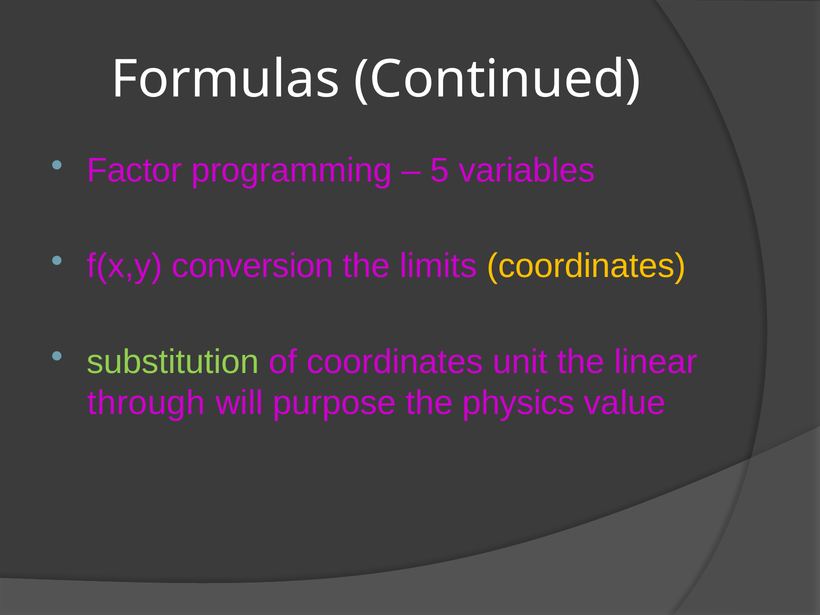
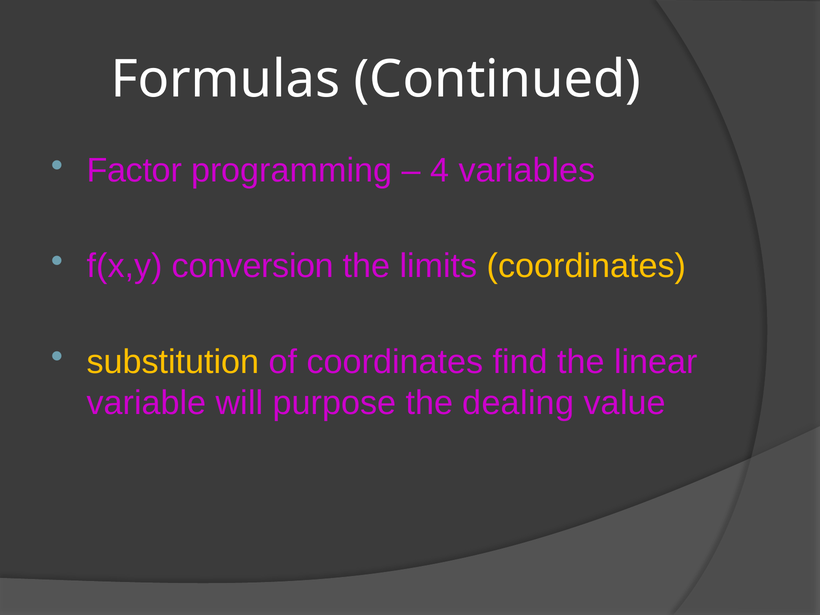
5: 5 -> 4
substitution colour: light green -> yellow
unit: unit -> find
through: through -> variable
physics: physics -> dealing
